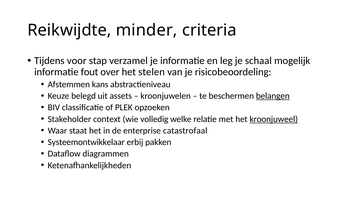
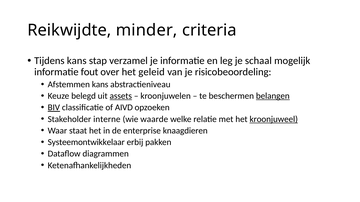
Tijdens voor: voor -> kans
stelen: stelen -> geleid
assets underline: none -> present
BIV underline: none -> present
PLEK: PLEK -> AIVD
context: context -> interne
volledig: volledig -> waarde
catastrofaal: catastrofaal -> knaagdieren
